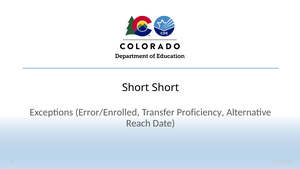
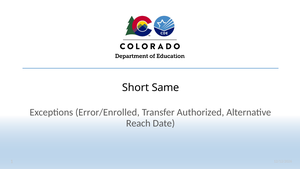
Short Short: Short -> Same
Proficiency: Proficiency -> Authorized
